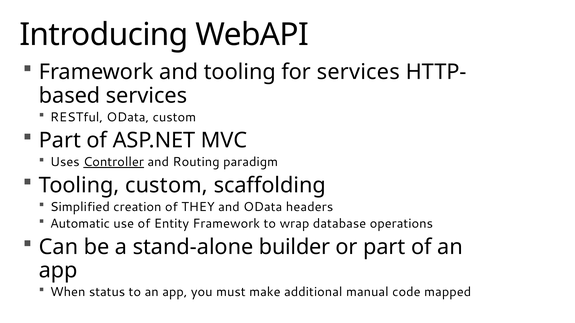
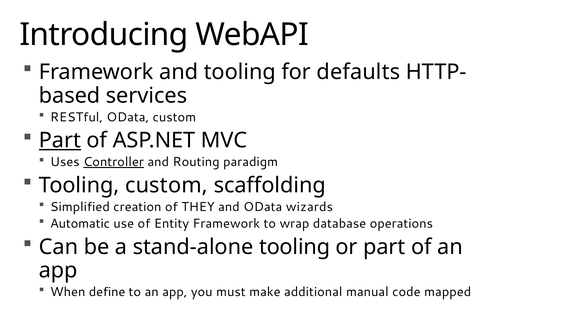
for services: services -> defaults
Part at (60, 141) underline: none -> present
headers: headers -> wizards
stand-alone builder: builder -> tooling
status: status -> define
